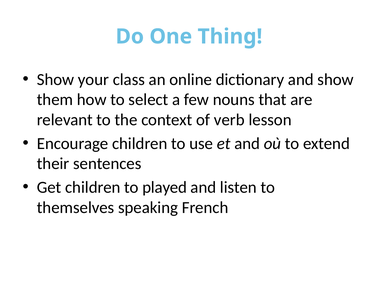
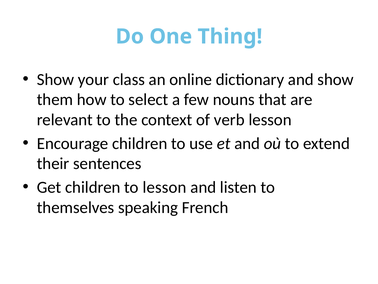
to played: played -> lesson
